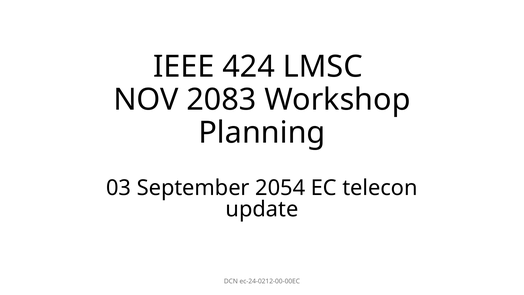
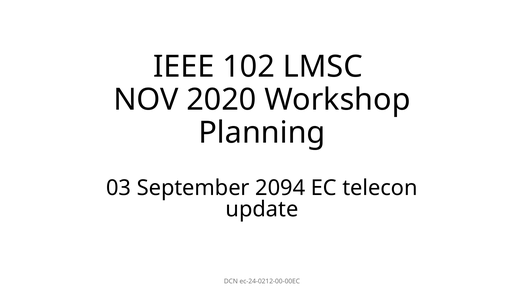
424: 424 -> 102
2083: 2083 -> 2020
2054: 2054 -> 2094
